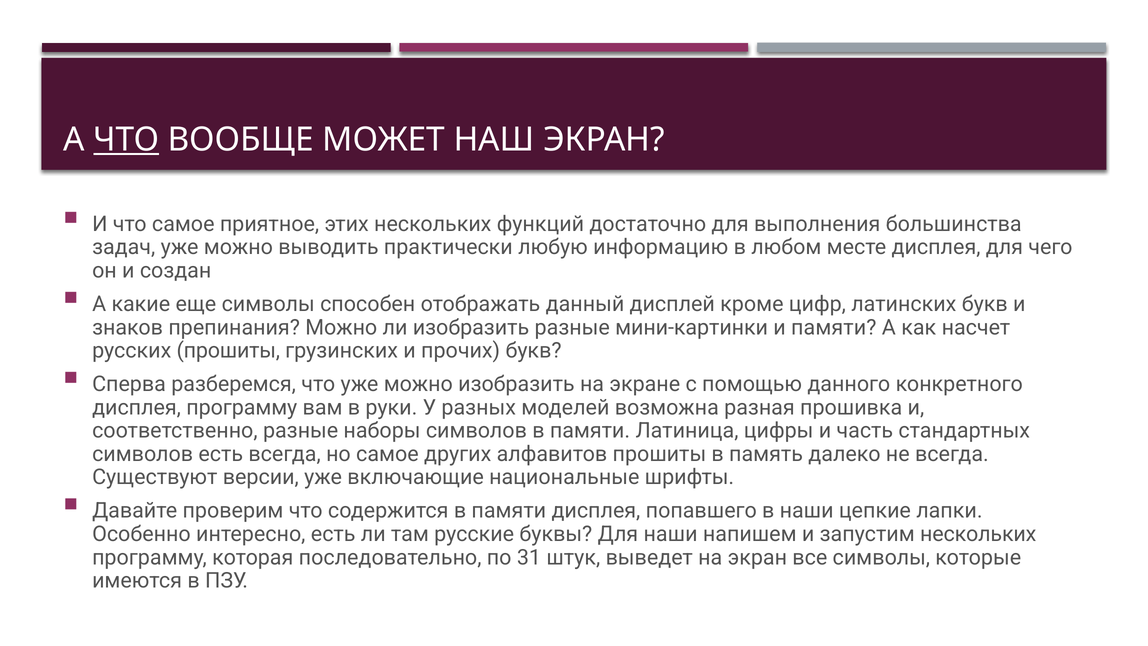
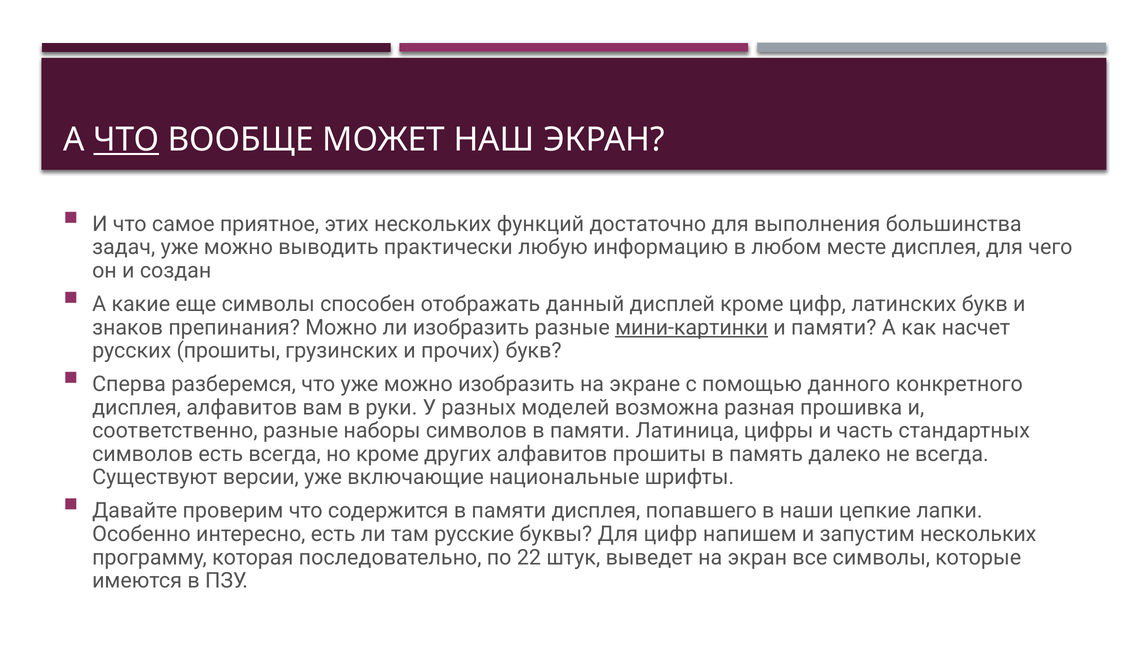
мини-картинки underline: none -> present
дисплея программу: программу -> алфавитов
но самое: самое -> кроме
Для наши: наши -> цифр
31: 31 -> 22
